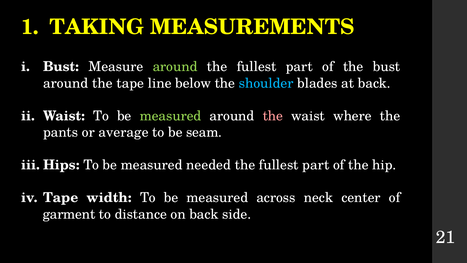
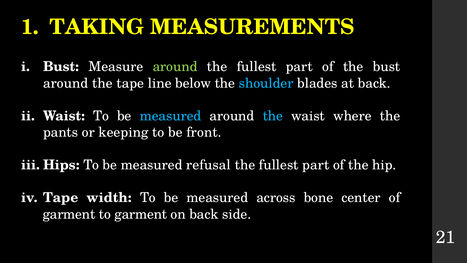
measured at (171, 116) colour: light green -> light blue
the at (273, 116) colour: pink -> light blue
average: average -> keeping
seam: seam -> front
needed: needed -> refusal
neck: neck -> bone
to distance: distance -> garment
